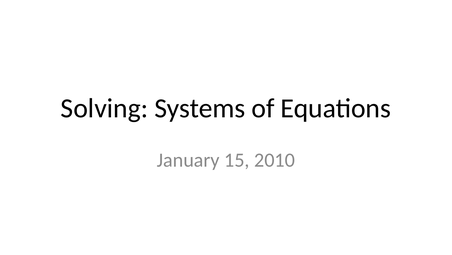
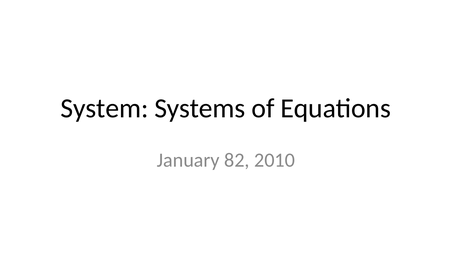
Solving: Solving -> System
15: 15 -> 82
